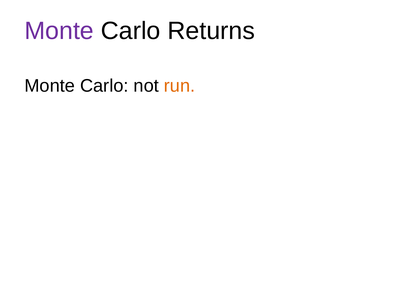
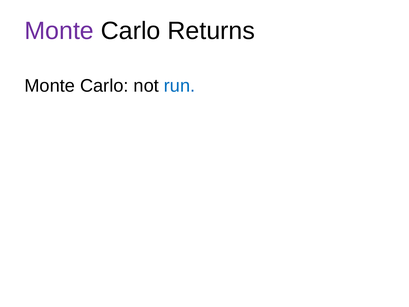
run colour: orange -> blue
